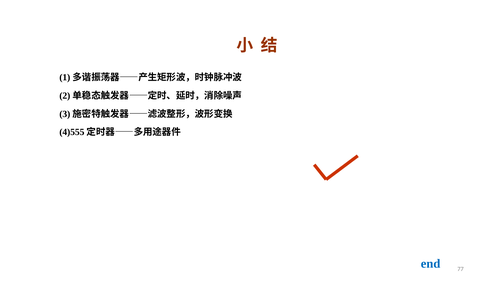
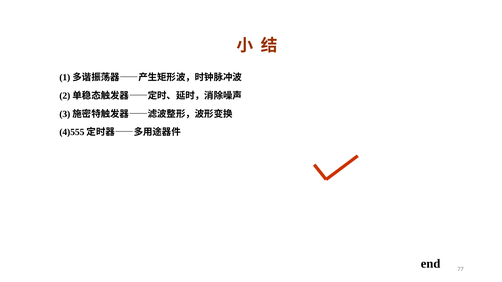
end colour: blue -> black
